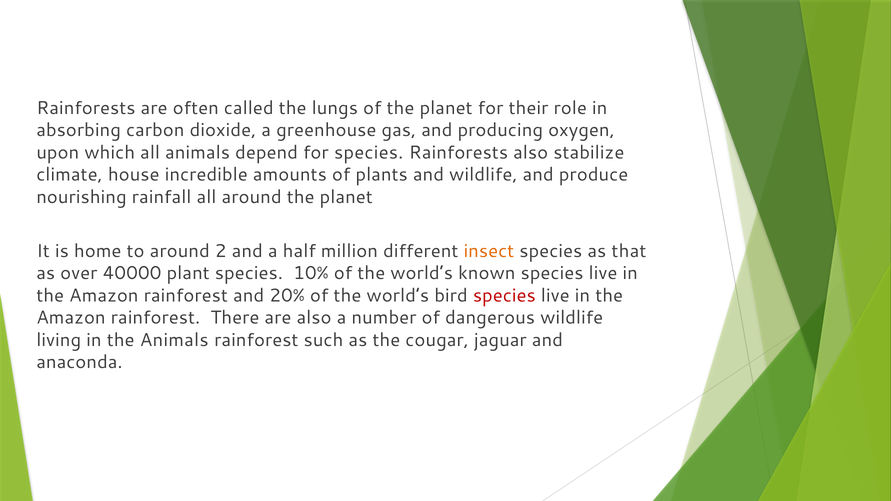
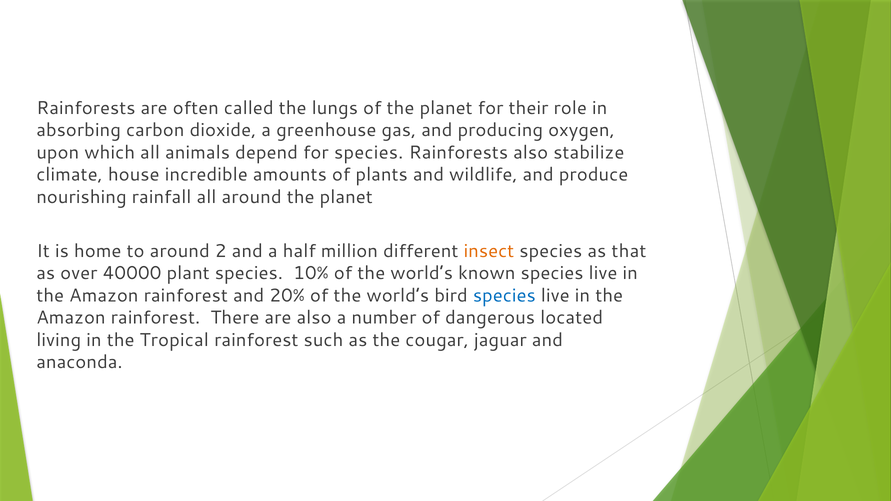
species at (504, 296) colour: red -> blue
dangerous wildlife: wildlife -> located
the Animals: Animals -> Tropical
